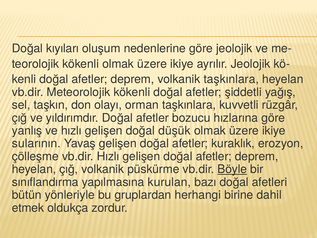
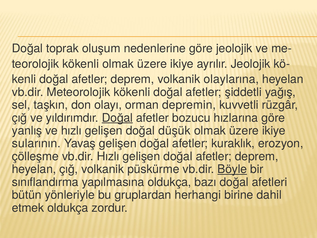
kıyıları: kıyıları -> toprak
volkanik taşkınlara: taşkınlara -> olaylarına
orman taşkınlara: taşkınlara -> depremin
Doğal at (117, 118) underline: none -> present
yapılmasına kurulan: kurulan -> oldukça
